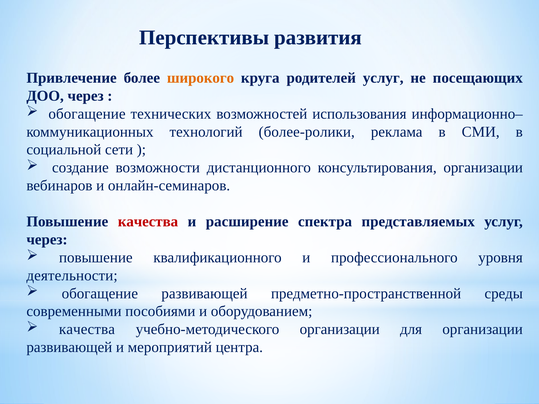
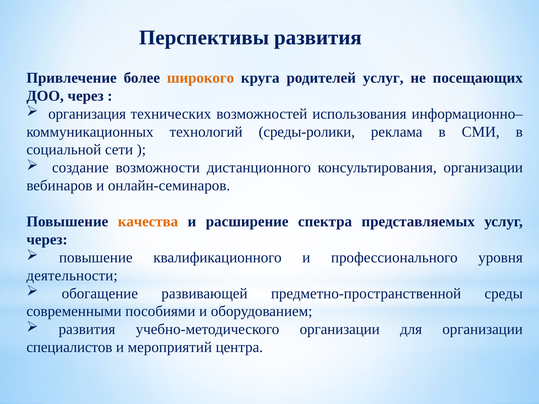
обогащение at (87, 114): обогащение -> организация
более-ролики: более-ролики -> среды-ролики
качества at (148, 222) colour: red -> orange
качества at (87, 330): качества -> развития
развивающей at (69, 348): развивающей -> специалистов
